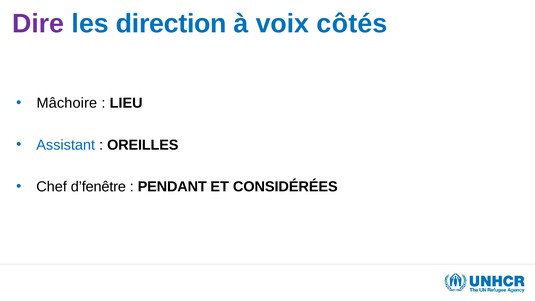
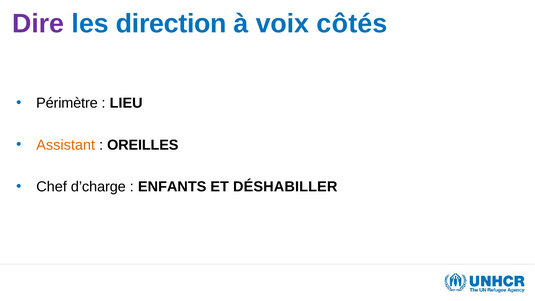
Mâchoire: Mâchoire -> Périmètre
Assistant colour: blue -> orange
d’fenêtre: d’fenêtre -> d’charge
PENDANT: PENDANT -> ENFANTS
CONSIDÉRÉES: CONSIDÉRÉES -> DÉSHABILLER
